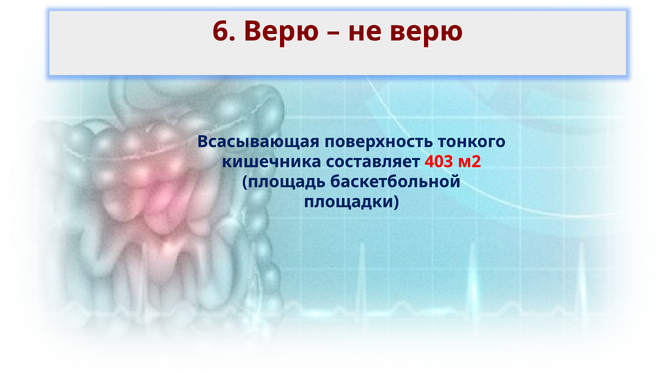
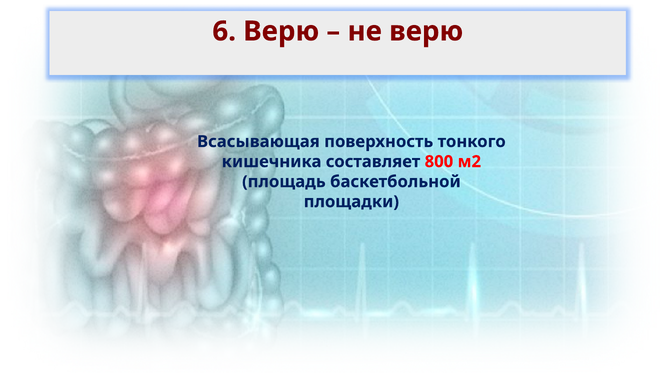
403: 403 -> 800
